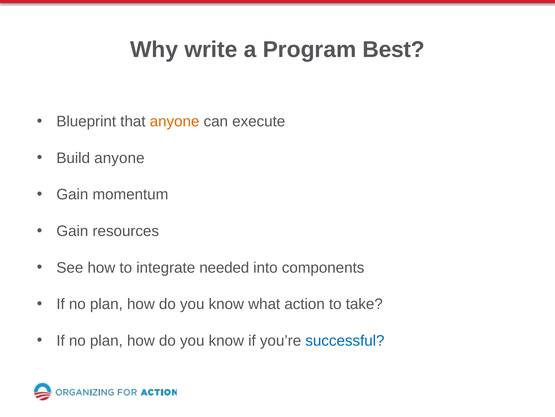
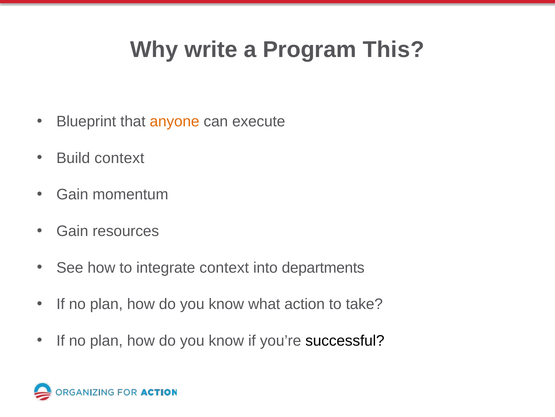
Best: Best -> This
Build anyone: anyone -> context
integrate needed: needed -> context
components: components -> departments
successful colour: blue -> black
